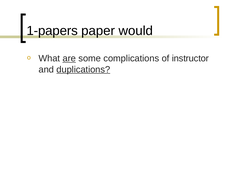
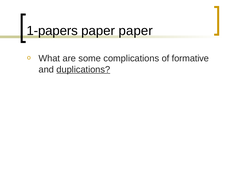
paper would: would -> paper
are underline: present -> none
instructor: instructor -> formative
